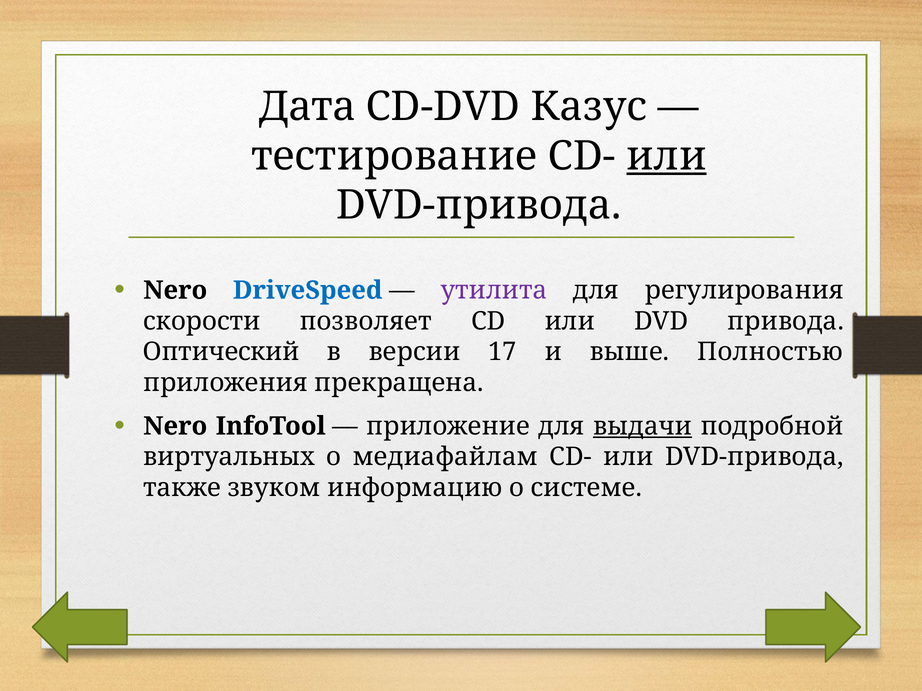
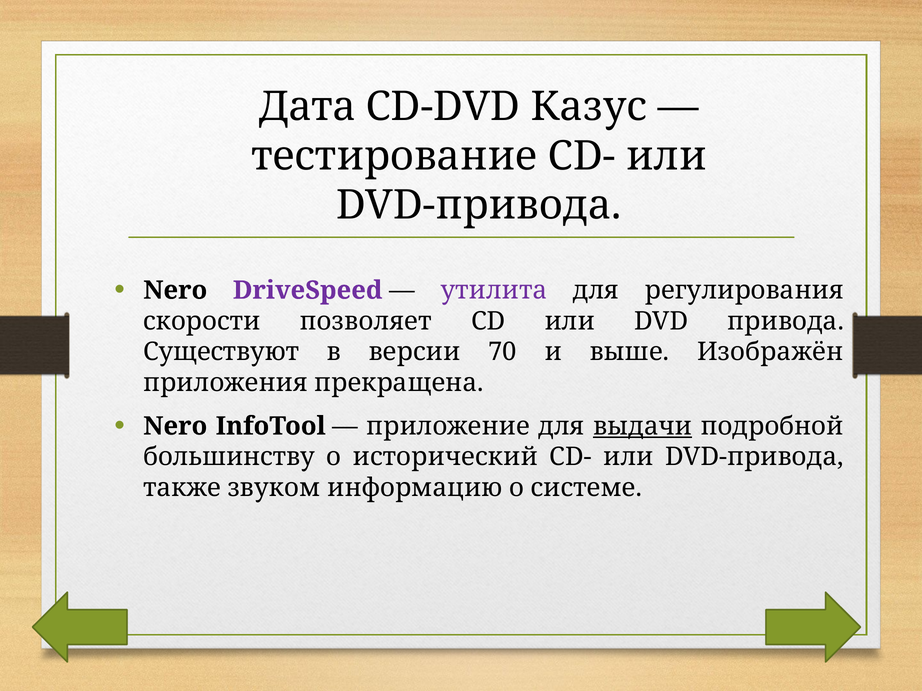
или at (666, 156) underline: present -> none
DriveSpeed colour: blue -> purple
Оптический: Оптический -> Существуют
17: 17 -> 70
Полностью: Полностью -> Изображён
виртуальных: виртуальных -> большинству
медиафайлам: медиафайлам -> исторический
